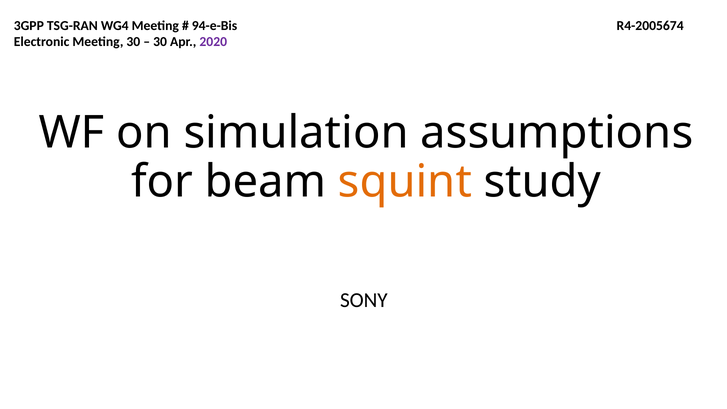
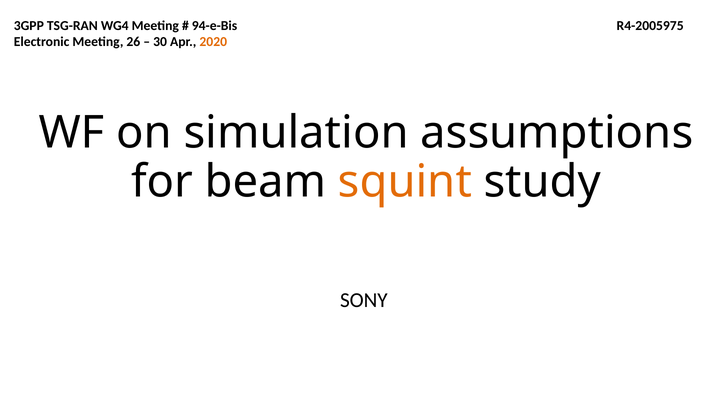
R4-2005674: R4-2005674 -> R4-2005975
Meeting 30: 30 -> 26
2020 colour: purple -> orange
